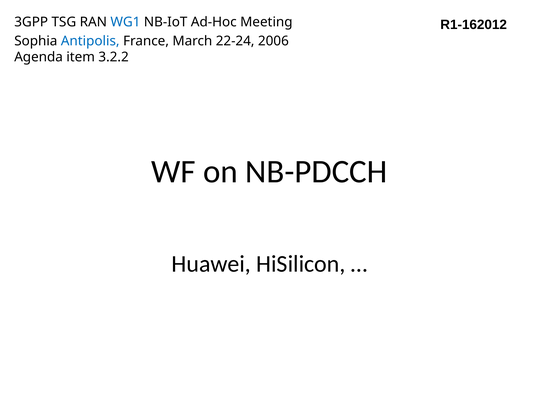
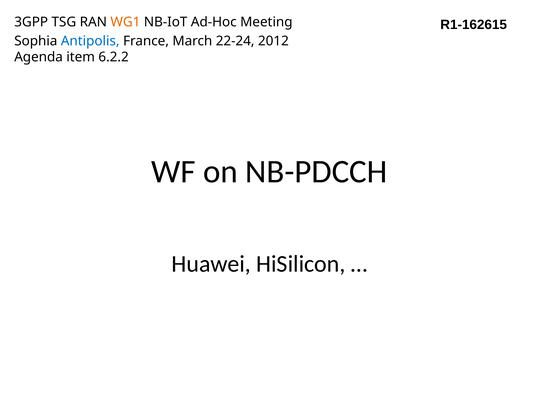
WG1 colour: blue -> orange
R1-162012: R1-162012 -> R1-162615
2006: 2006 -> 2012
3.2.2: 3.2.2 -> 6.2.2
